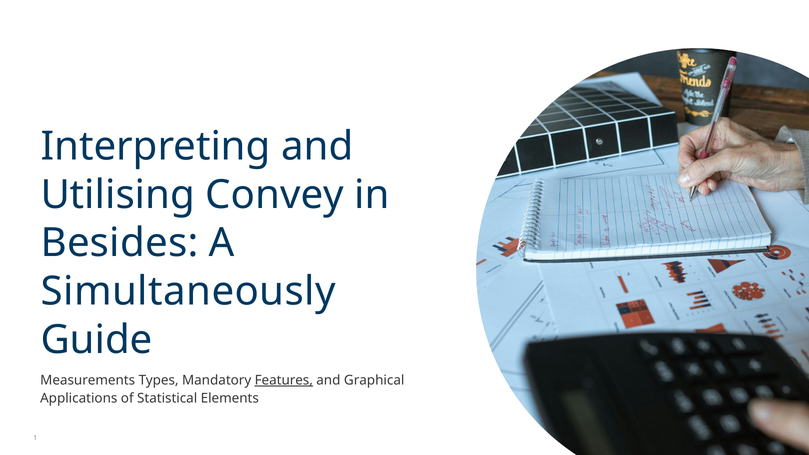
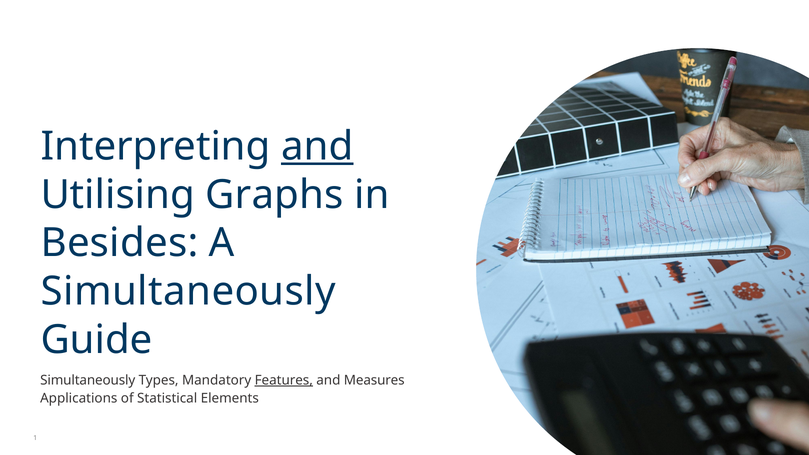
and at (317, 147) underline: none -> present
Convey: Convey -> Graphs
Measurements at (88, 380): Measurements -> Simultaneously
Graphical: Graphical -> Measures
